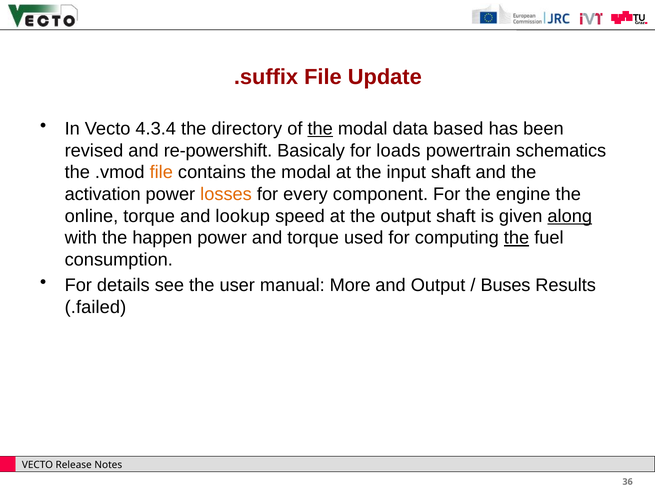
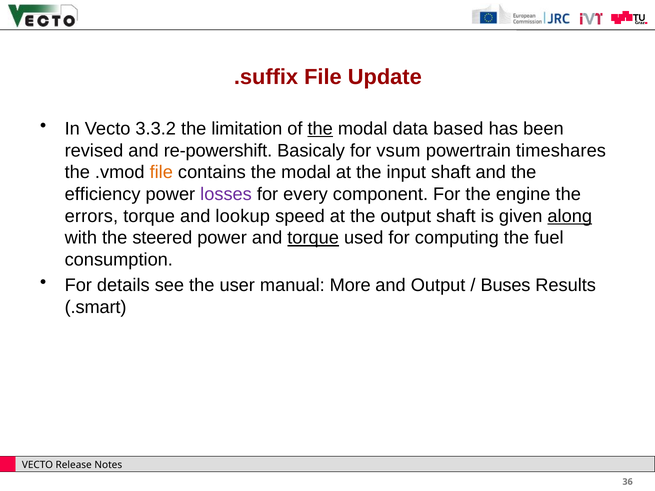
4.3.4: 4.3.4 -> 3.3.2
directory: directory -> limitation
loads: loads -> vsum
schematics: schematics -> timeshares
activation: activation -> efficiency
losses colour: orange -> purple
online: online -> errors
happen: happen -> steered
torque at (313, 238) underline: none -> present
the at (517, 238) underline: present -> none
.failed: .failed -> .smart
